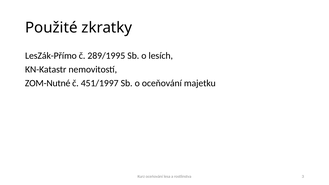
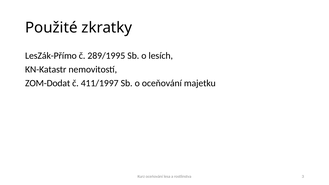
ZOM-Nutné: ZOM-Nutné -> ZOM-Dodat
451/1997: 451/1997 -> 411/1997
